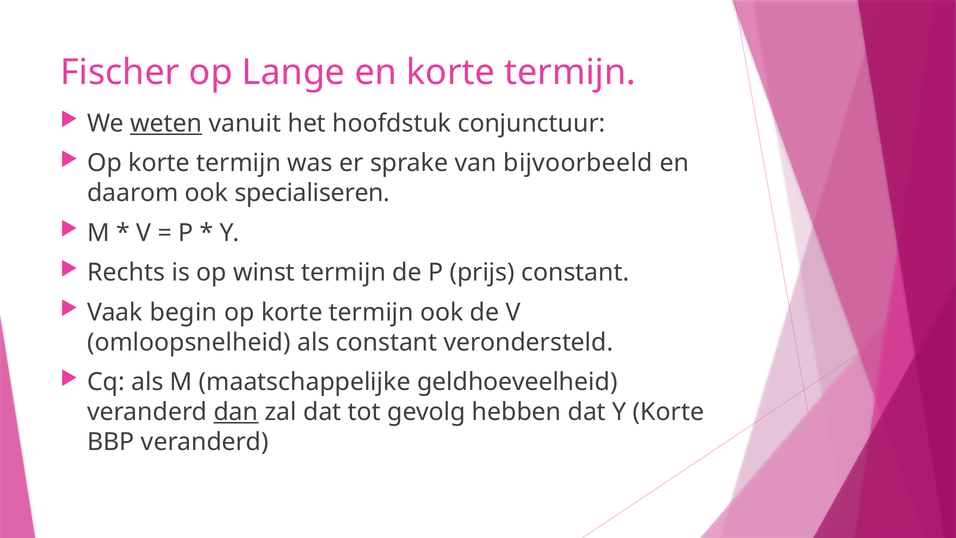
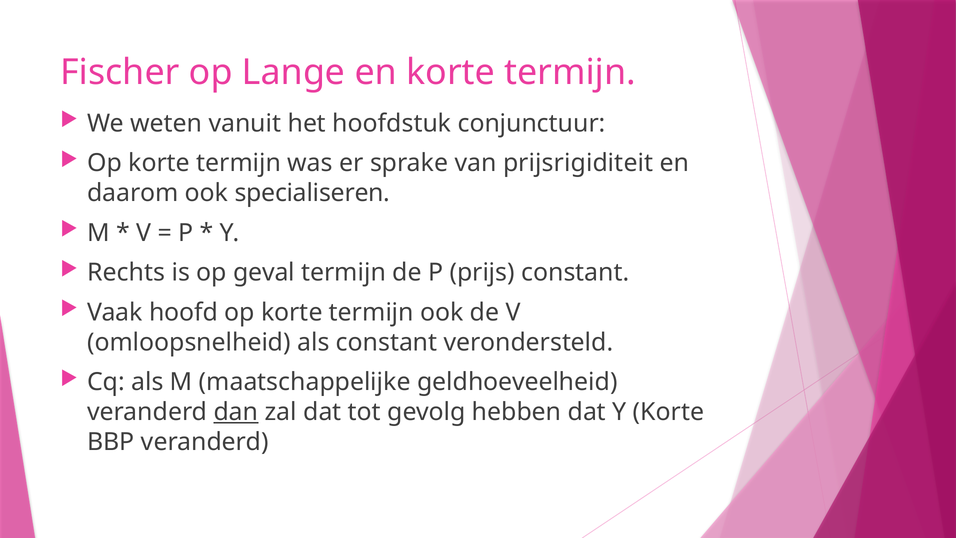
weten underline: present -> none
bijvoorbeeld: bijvoorbeeld -> prijsrigiditeit
winst: winst -> geval
begin: begin -> hoofd
